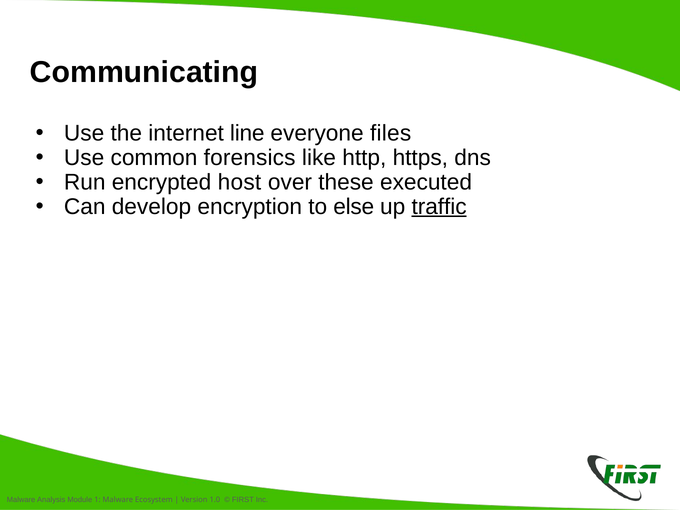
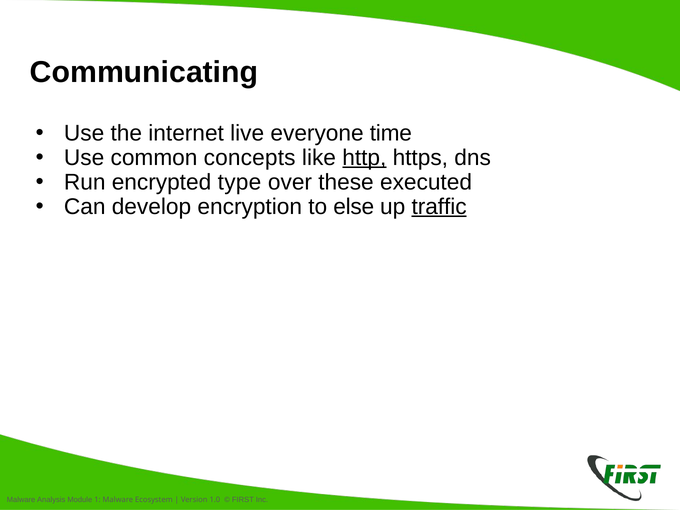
line: line -> live
files: files -> time
forensics: forensics -> concepts
http underline: none -> present
host: host -> type
